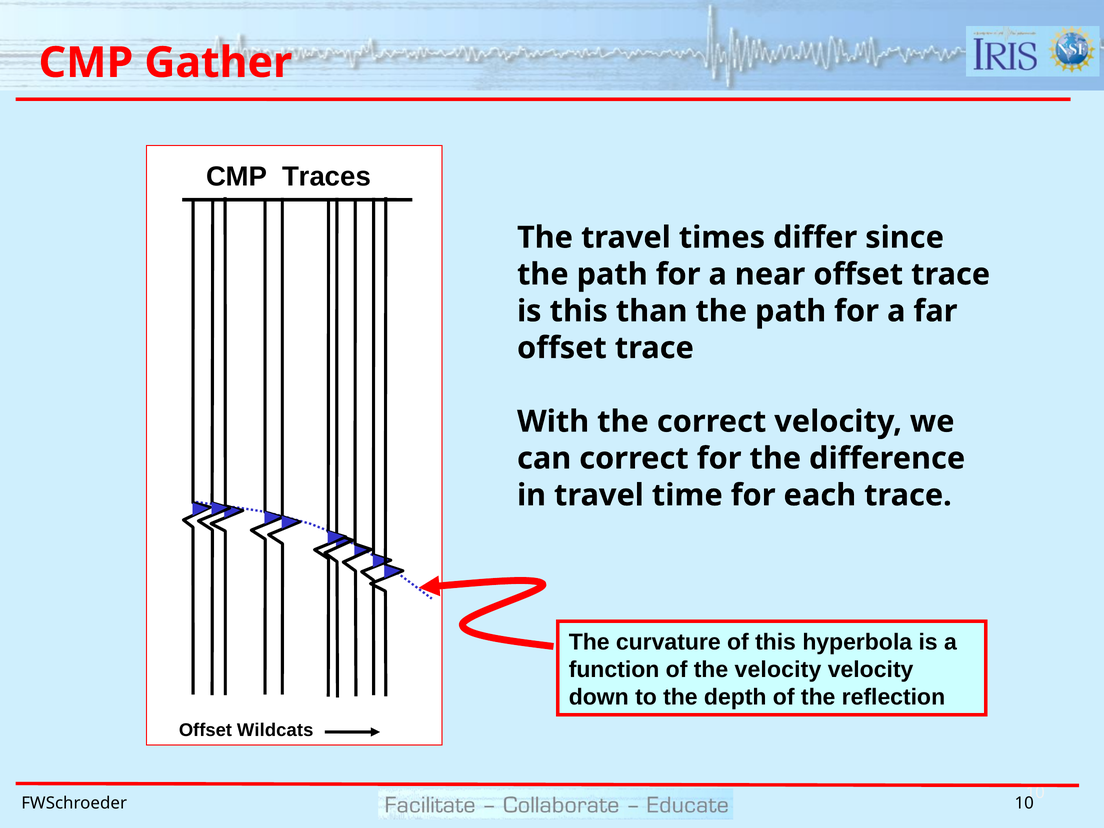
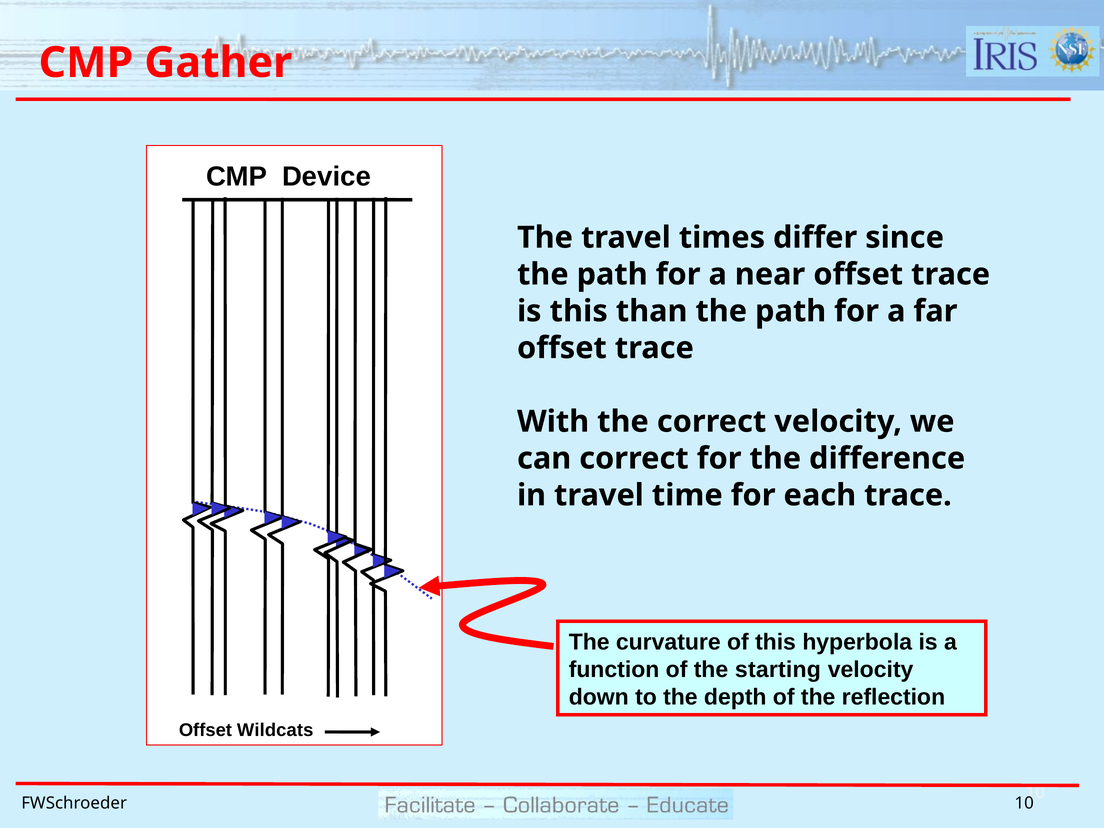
Traces: Traces -> Device
the velocity: velocity -> starting
